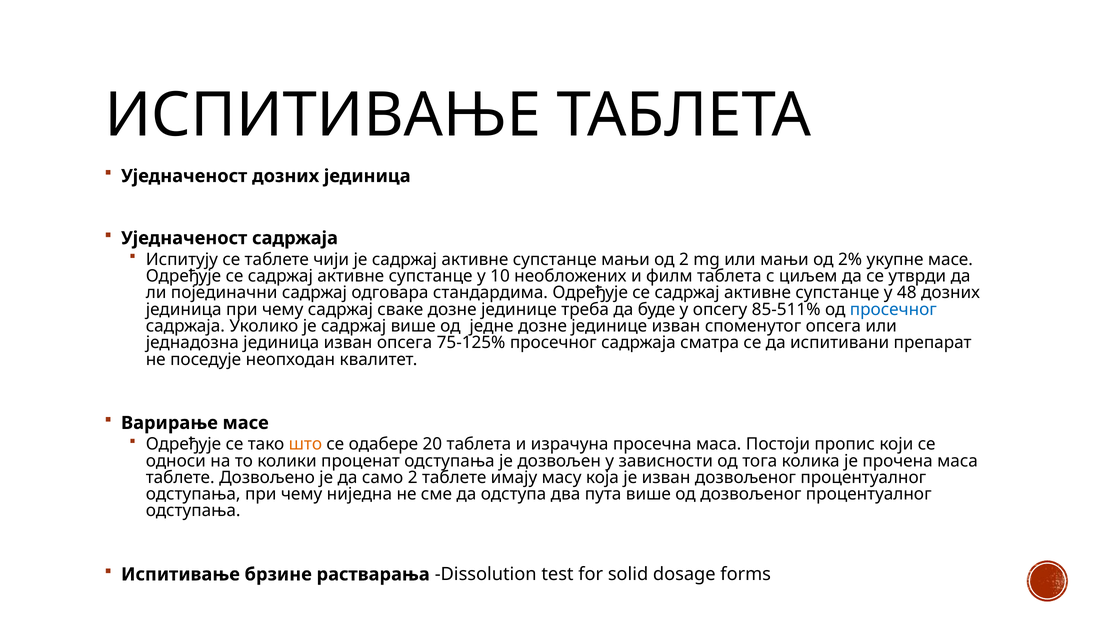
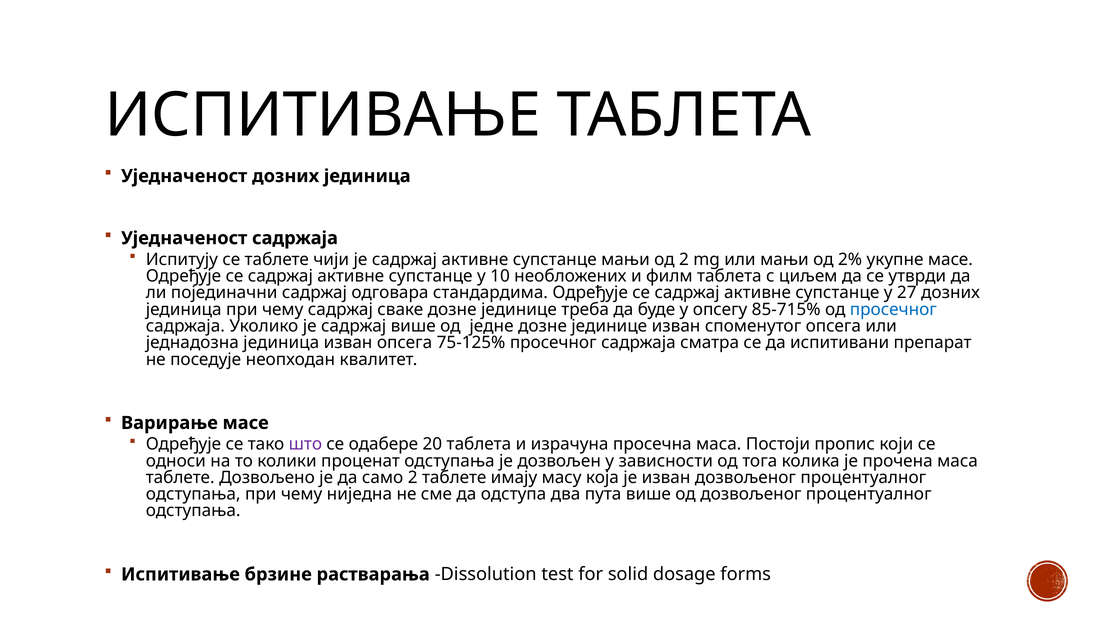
48: 48 -> 27
85-511%: 85-511% -> 85-715%
што colour: orange -> purple
